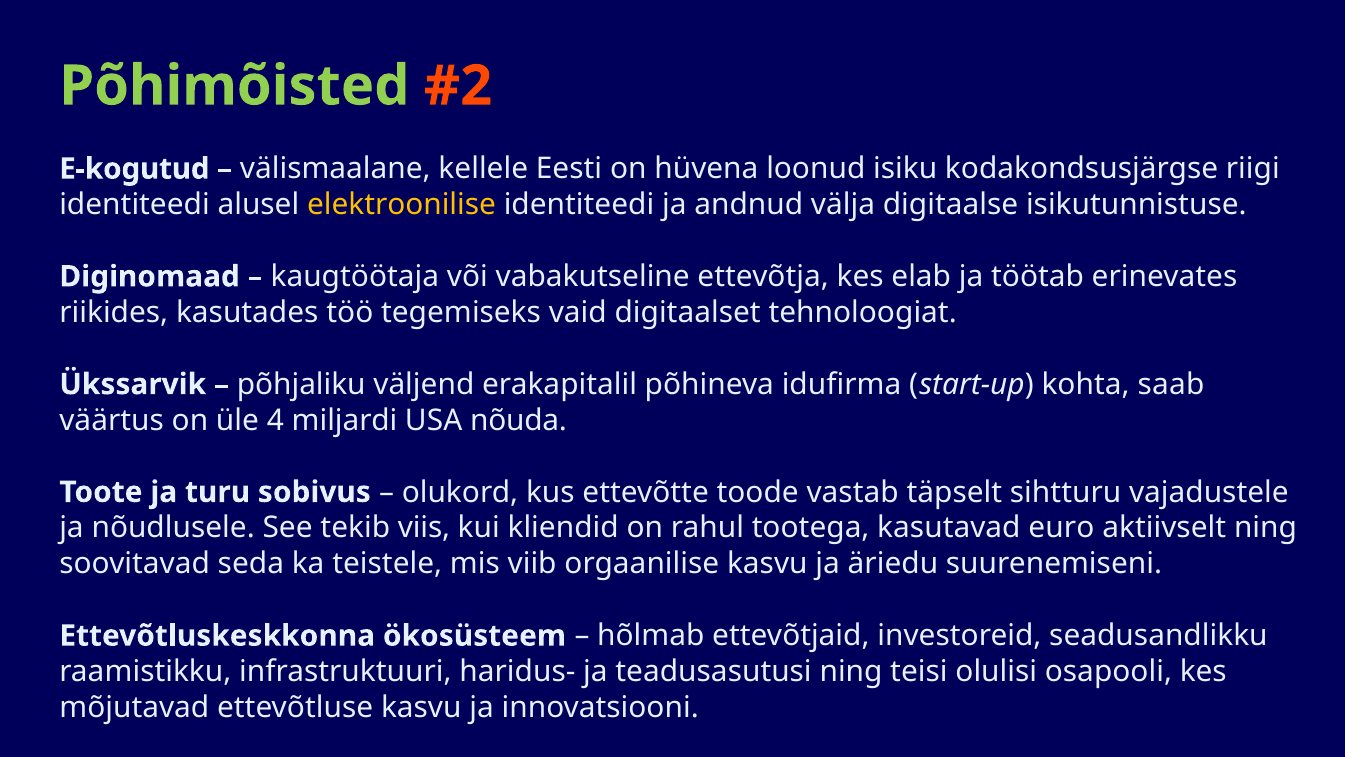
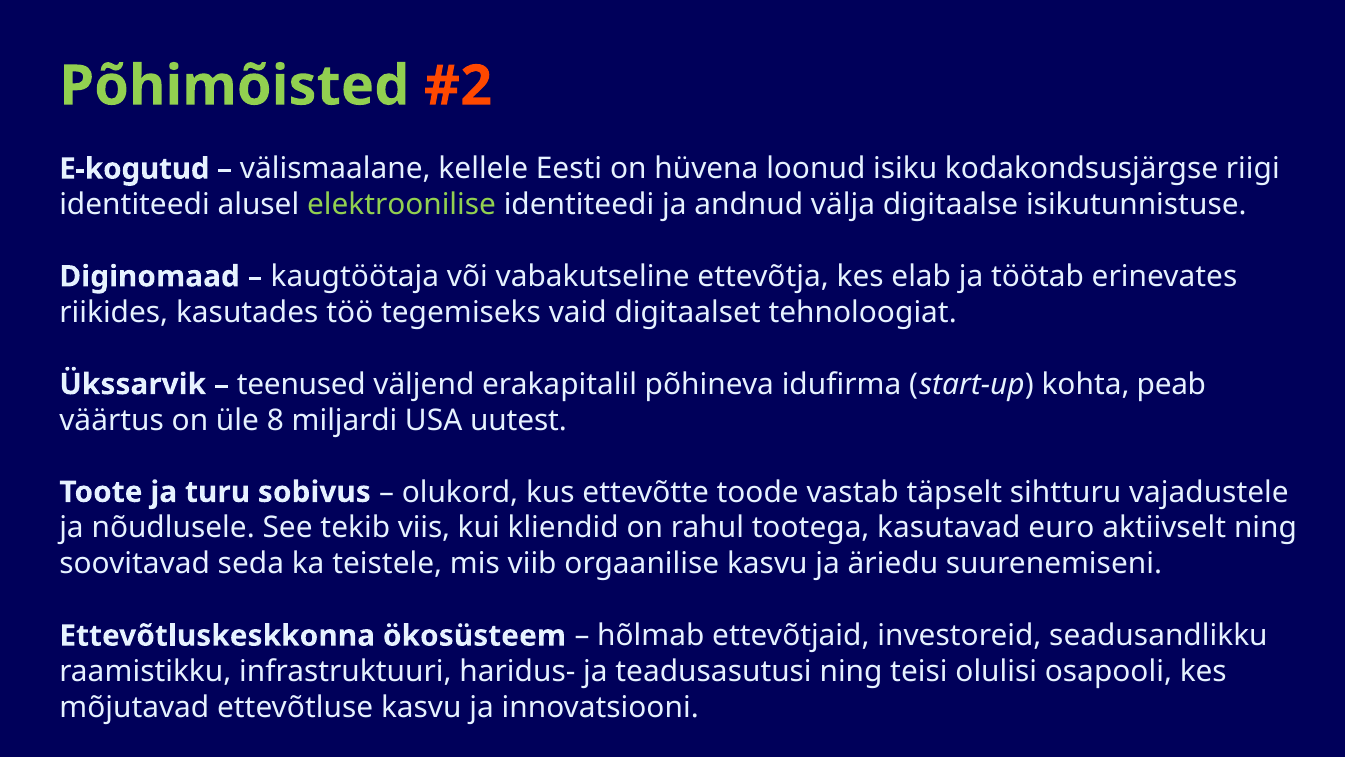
elektroonilise colour: yellow -> light green
põhjaliku: põhjaliku -> teenused
saab: saab -> peab
4: 4 -> 8
nõuda: nõuda -> uutest
